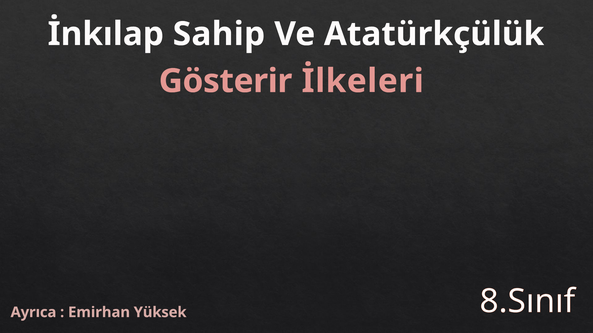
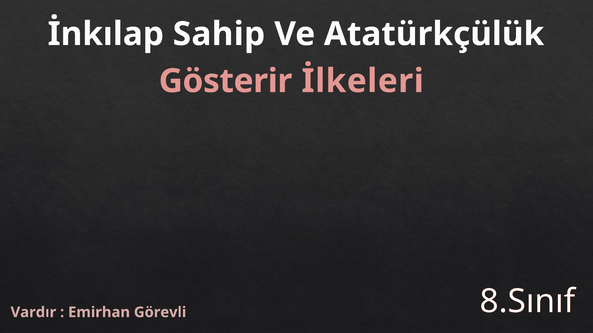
Ayrıca: Ayrıca -> Vardır
Yüksek: Yüksek -> Görevli
